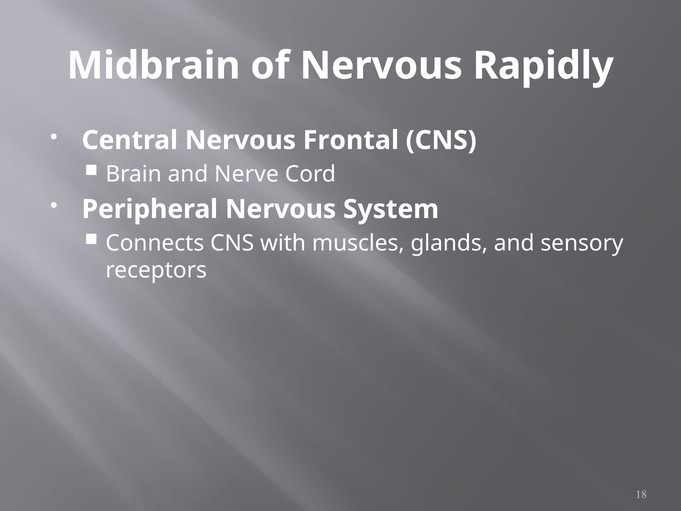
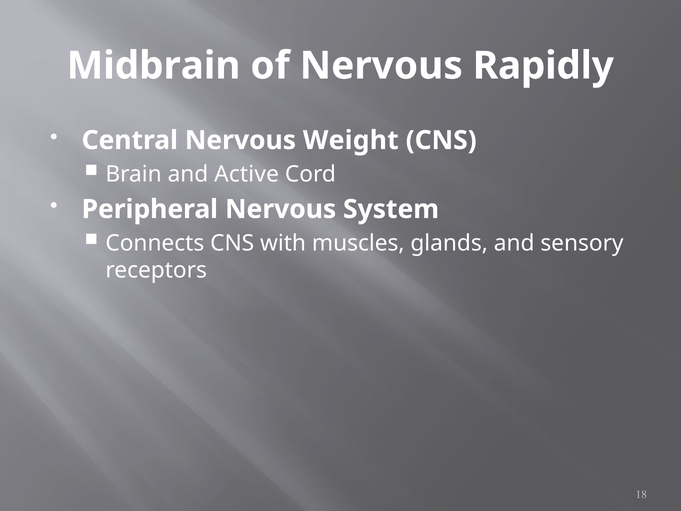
Frontal: Frontal -> Weight
Nerve: Nerve -> Active
